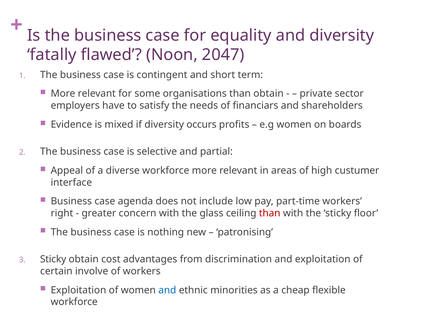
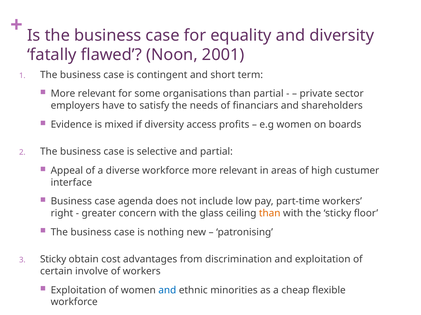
2047: 2047 -> 2001
than obtain: obtain -> partial
occurs: occurs -> access
than at (270, 214) colour: red -> orange
